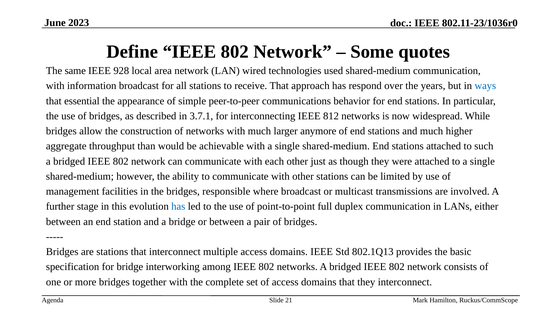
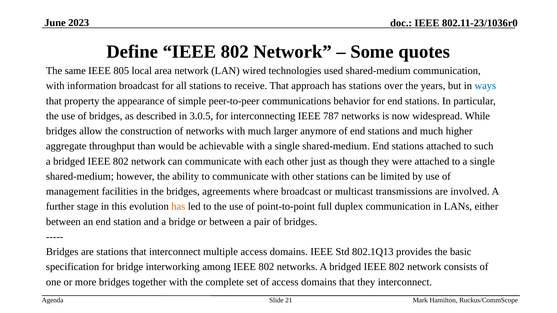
928: 928 -> 805
has respond: respond -> stations
essential: essential -> property
3.7.1: 3.7.1 -> 3.0.5
812: 812 -> 787
responsible: responsible -> agreements
has at (178, 207) colour: blue -> orange
